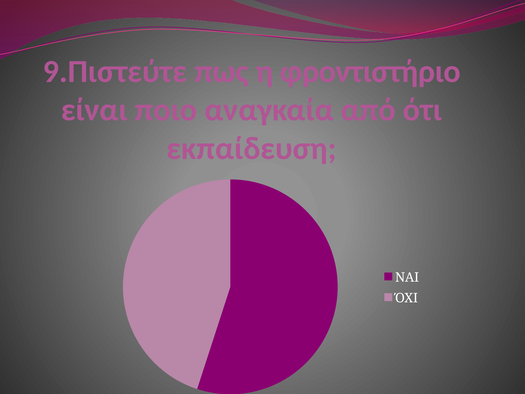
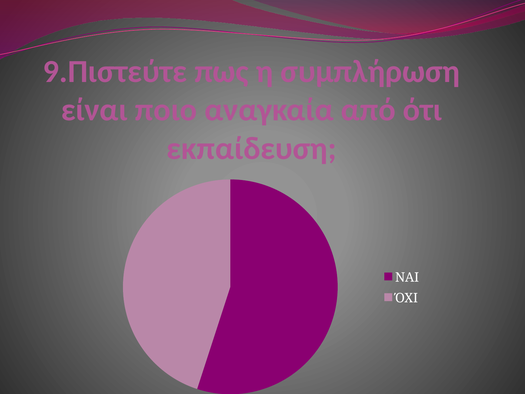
φροντιστήριο: φροντιστήριο -> συμπλήρωση
